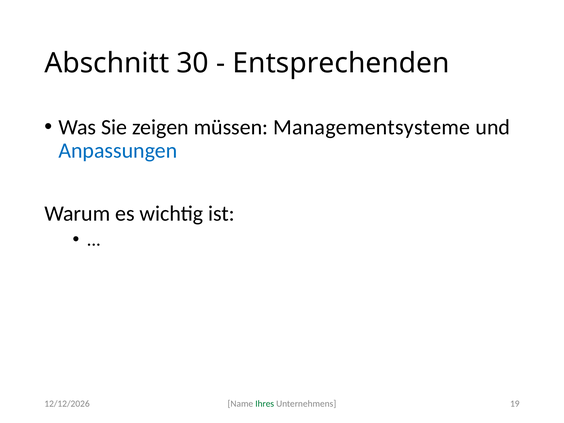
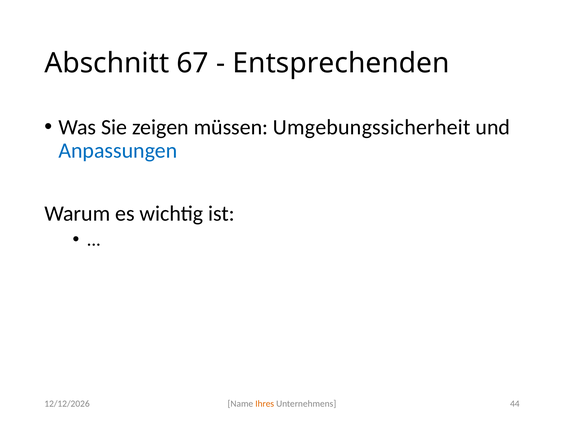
30: 30 -> 67
Managementsysteme: Managementsysteme -> Umgebungssicherheit
Ihres colour: green -> orange
19: 19 -> 44
